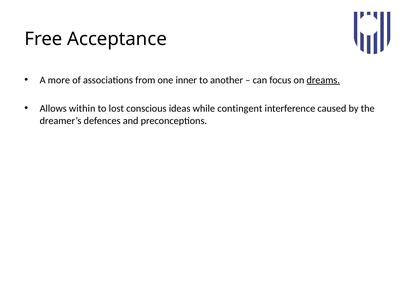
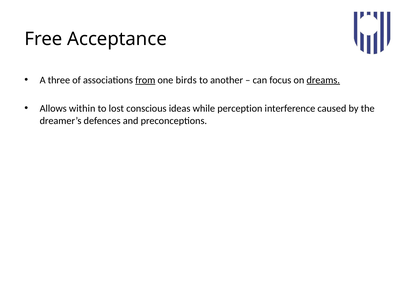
more: more -> three
from underline: none -> present
inner: inner -> birds
contingent: contingent -> perception
